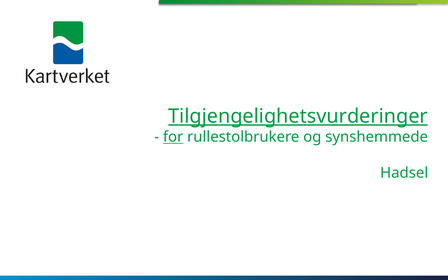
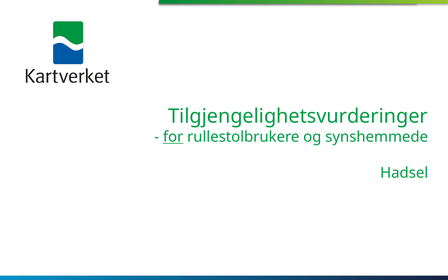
Tilgjengelighetsvurderinger underline: present -> none
